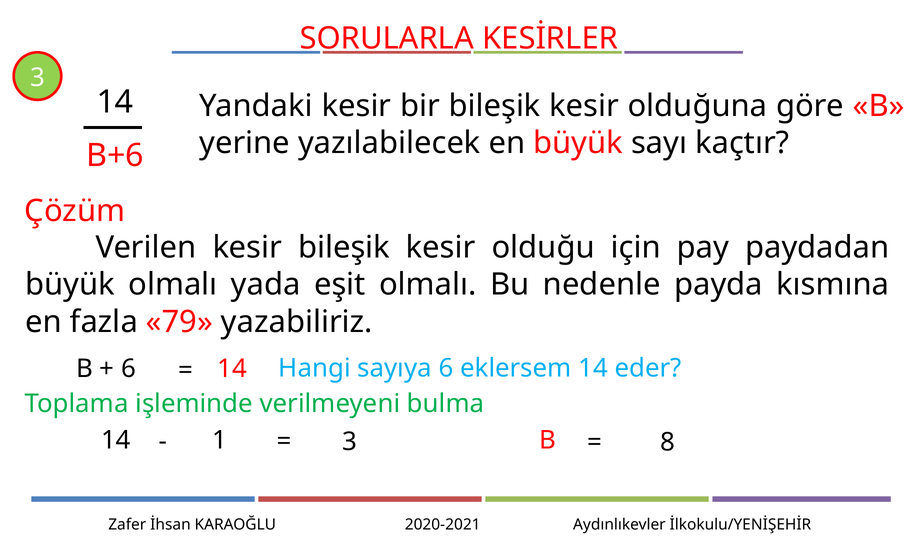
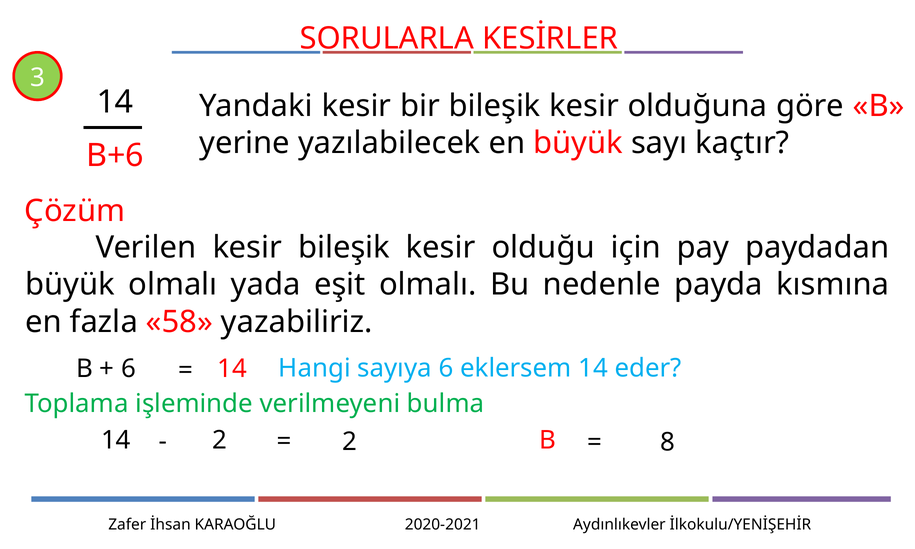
79: 79 -> 58
1 at (220, 440): 1 -> 2
3 at (350, 442): 3 -> 2
